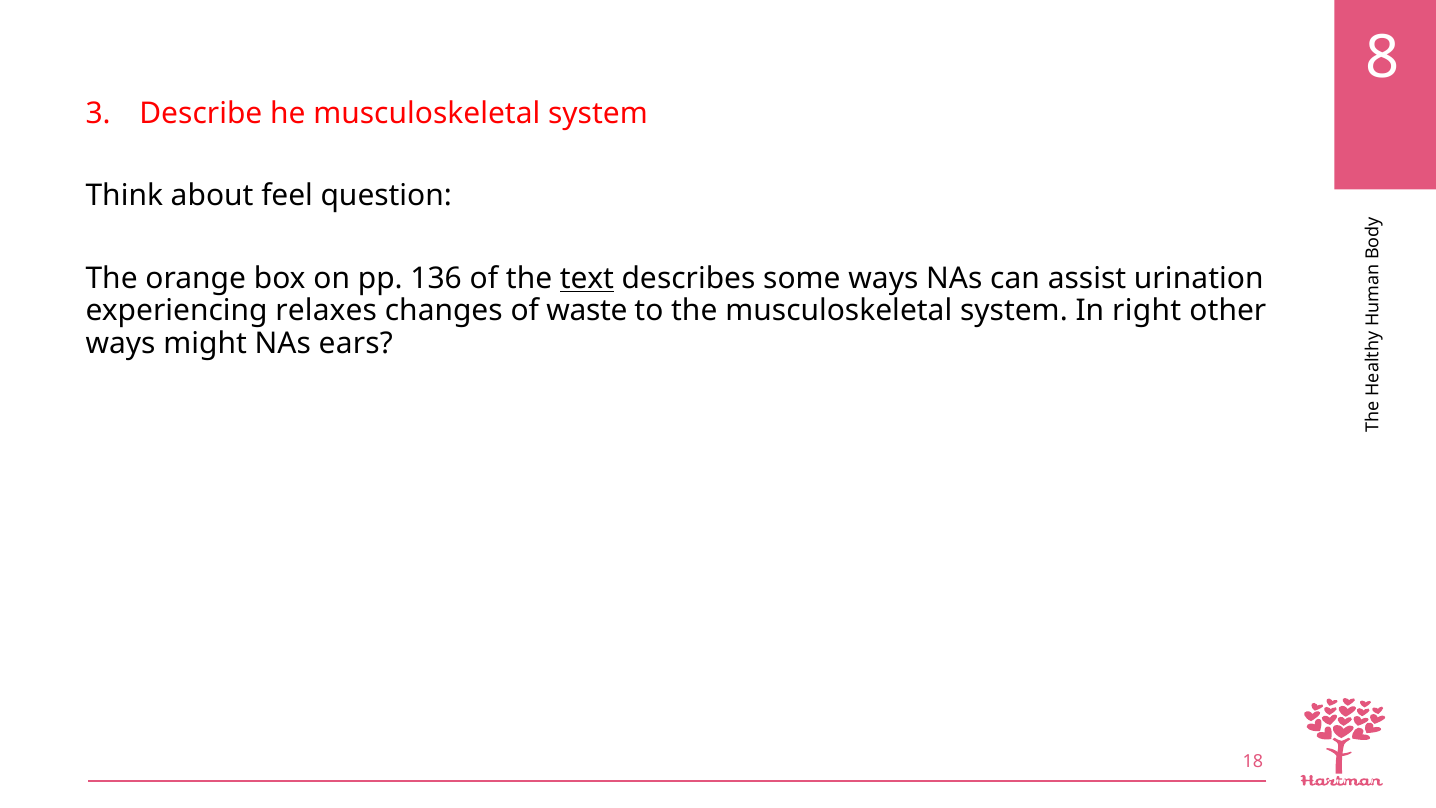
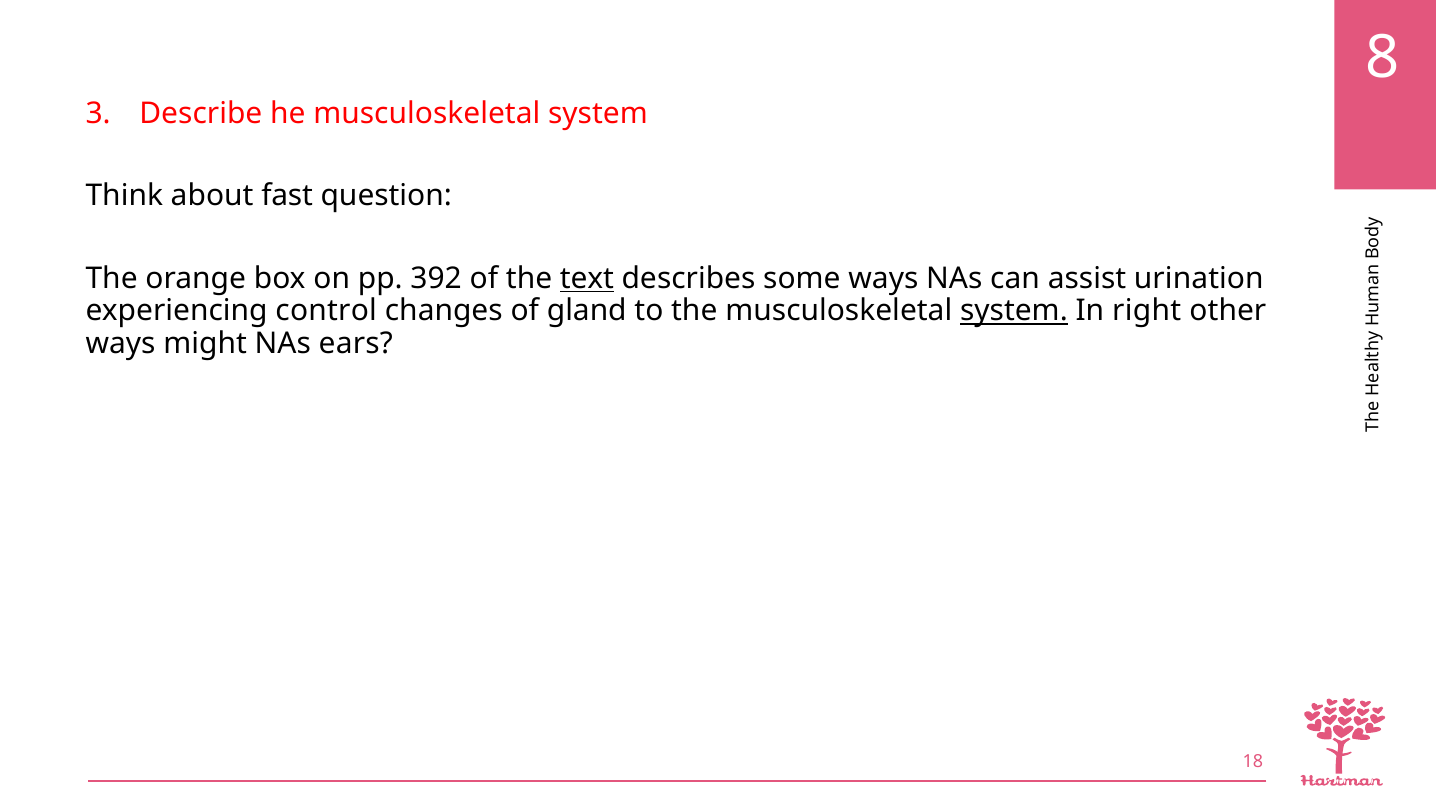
feel: feel -> fast
136: 136 -> 392
relaxes: relaxes -> control
waste: waste -> gland
system at (1014, 311) underline: none -> present
